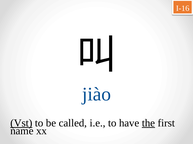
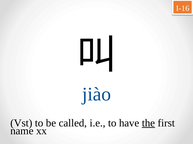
Vst underline: present -> none
